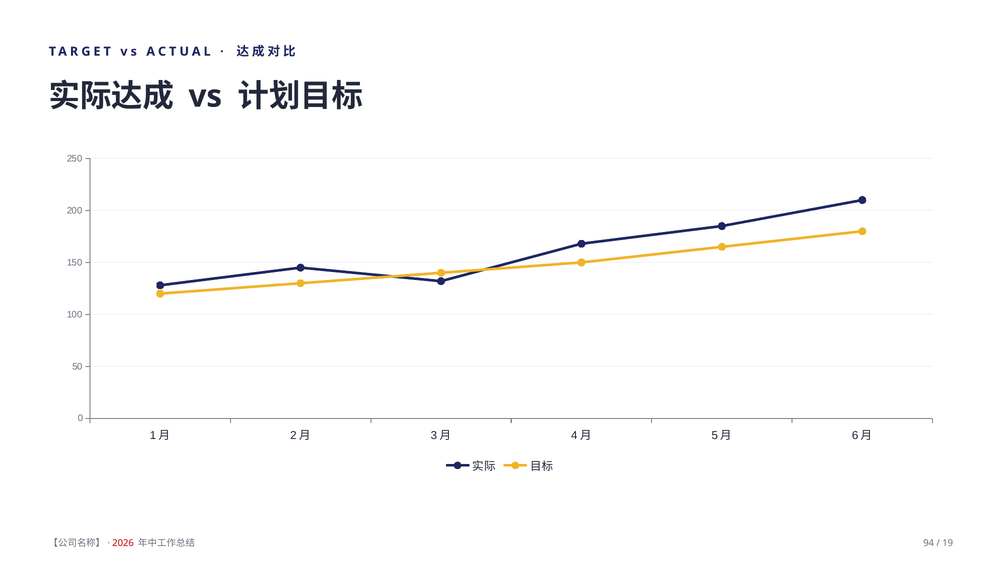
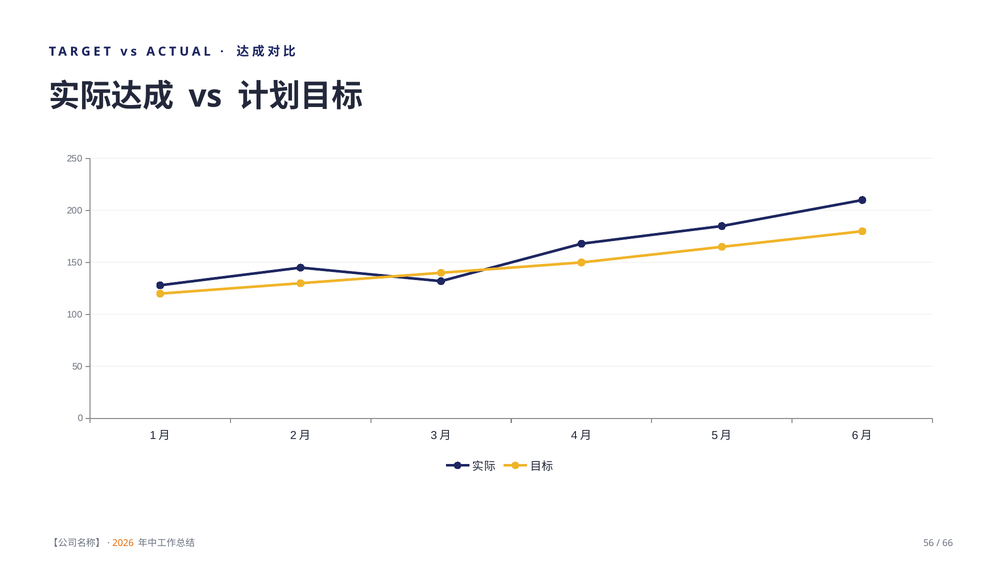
2026 colour: red -> orange
94: 94 -> 56
19: 19 -> 66
